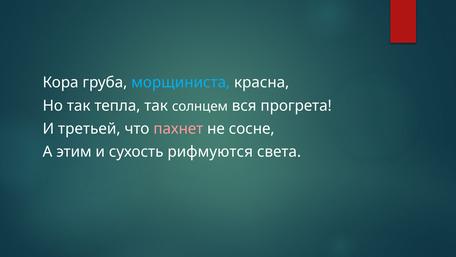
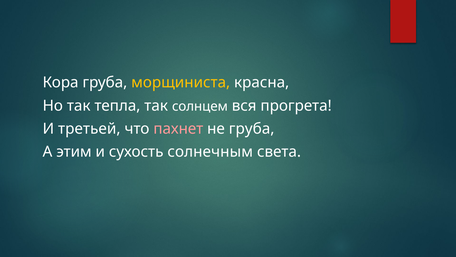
морщиниста colour: light blue -> yellow
не сосне: сосне -> груба
рифмуются: рифмуются -> солнечным
